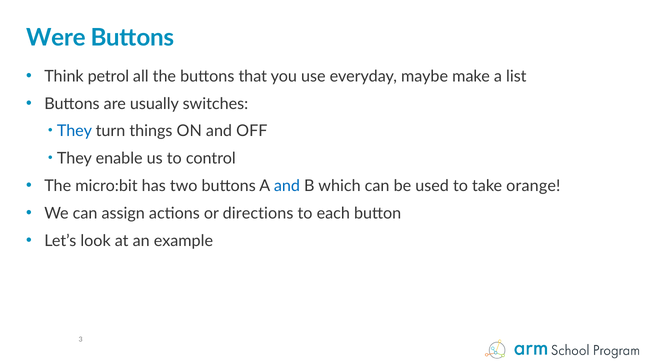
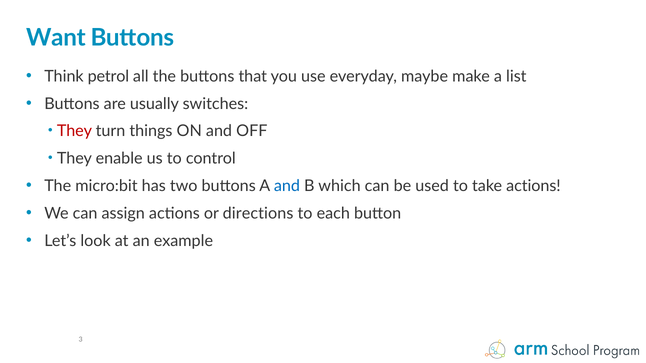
Were: Were -> Want
They at (74, 131) colour: blue -> red
take orange: orange -> actions
